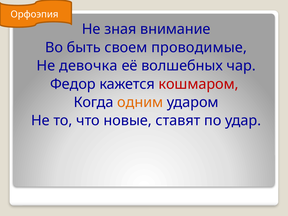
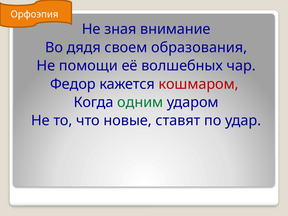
быть: быть -> дядя
проводимые: проводимые -> образования
девочка: девочка -> помощи
одним colour: orange -> green
